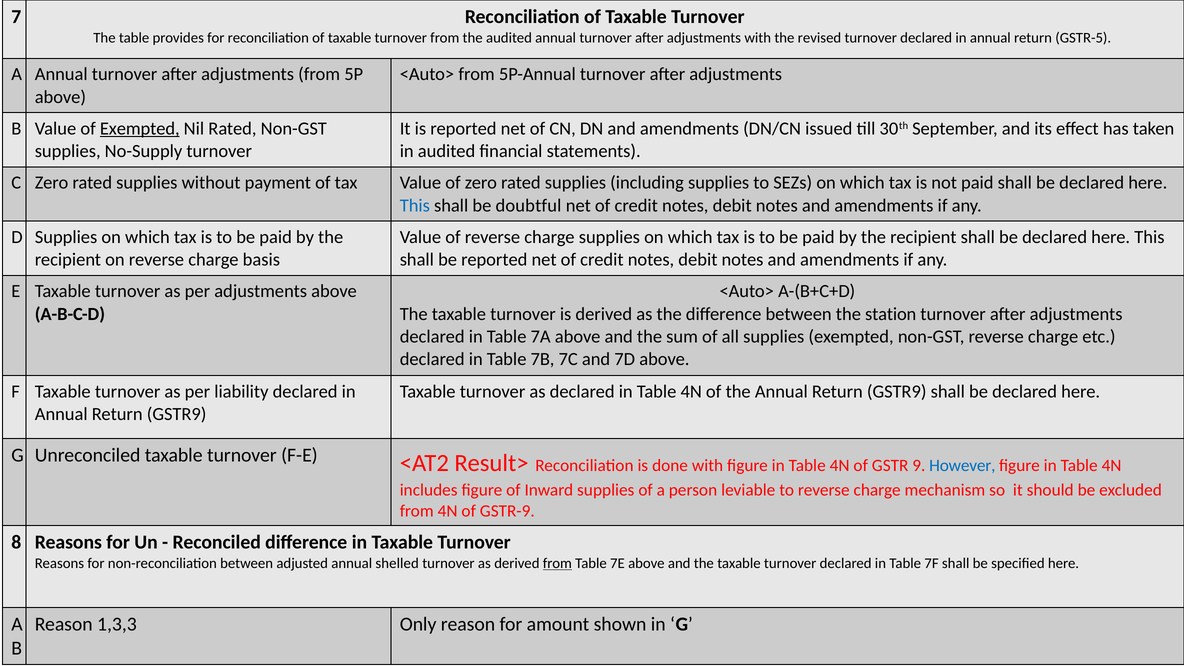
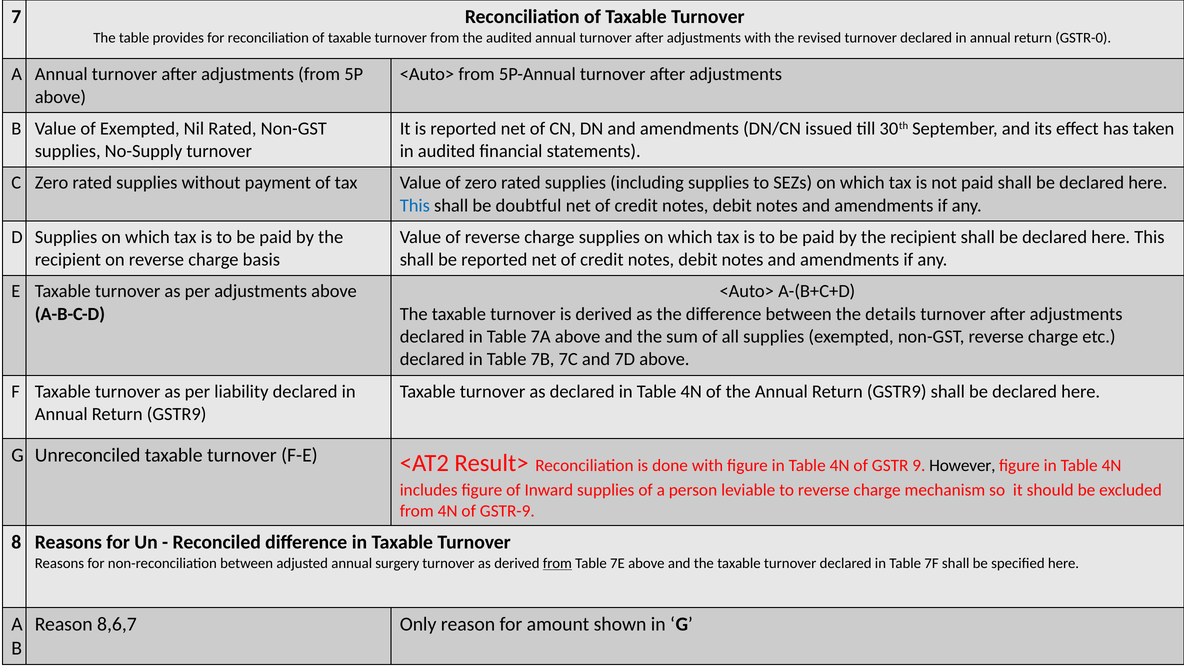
GSTR-5: GSTR-5 -> GSTR-0
Exempted at (140, 129) underline: present -> none
station: station -> details
However colour: blue -> black
shelled: shelled -> surgery
1,3,3: 1,3,3 -> 8,6,7
